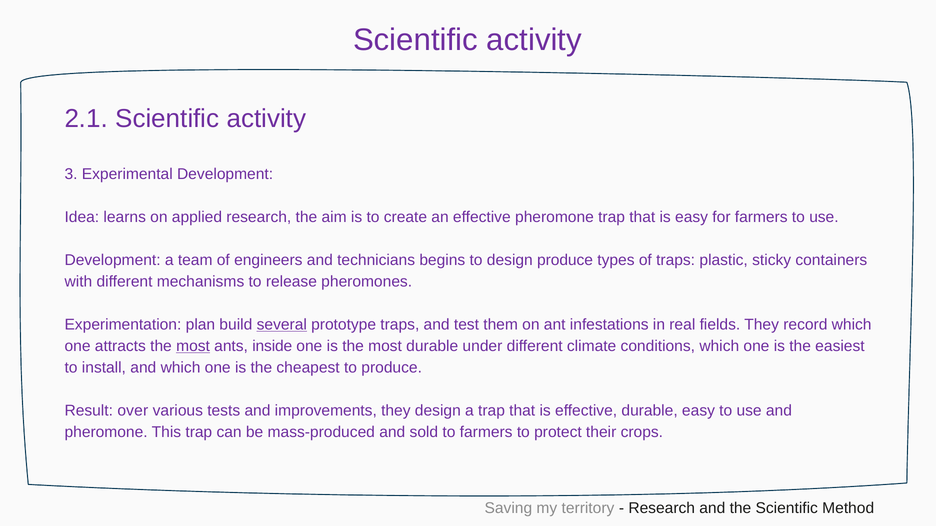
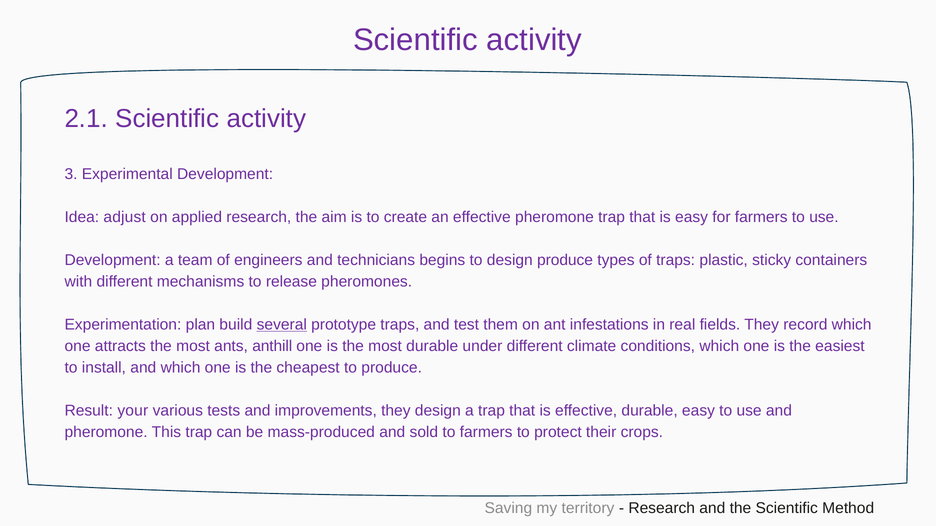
learns: learns -> adjust
most at (193, 346) underline: present -> none
inside: inside -> anthill
over: over -> your
